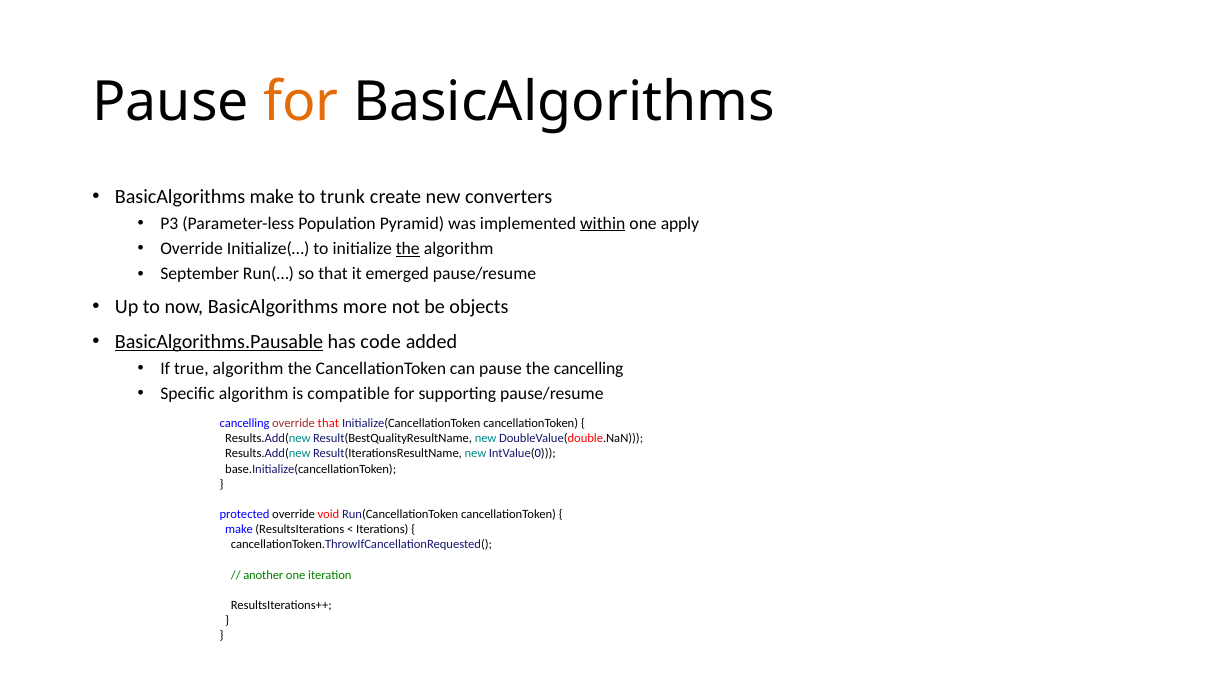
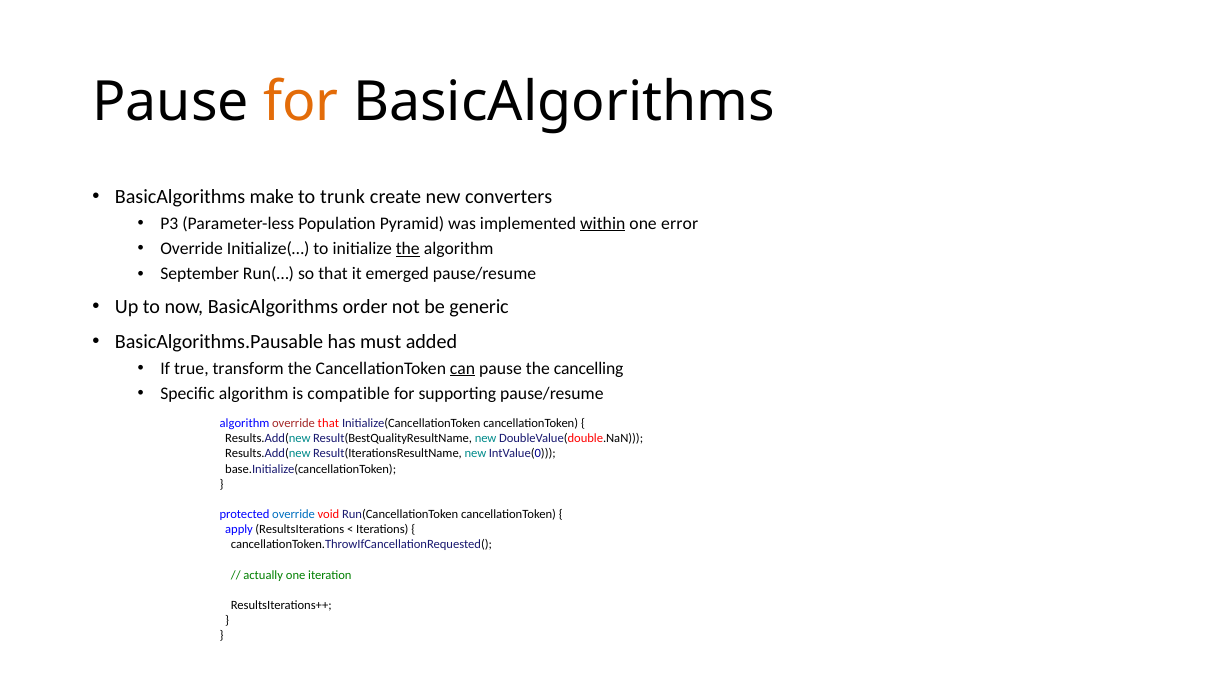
apply: apply -> error
more: more -> order
objects: objects -> generic
BasicAlgorithms.Pausable underline: present -> none
code: code -> must
true algorithm: algorithm -> transform
can underline: none -> present
cancelling at (245, 423): cancelling -> algorithm
override at (294, 514) colour: black -> blue
make at (239, 529): make -> apply
another: another -> actually
